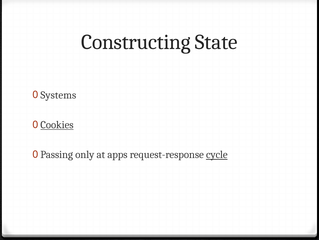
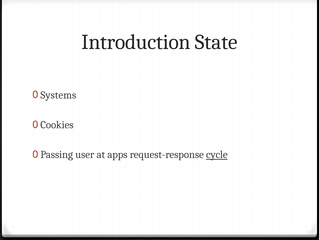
Constructing: Constructing -> Introduction
Cookies underline: present -> none
only: only -> user
